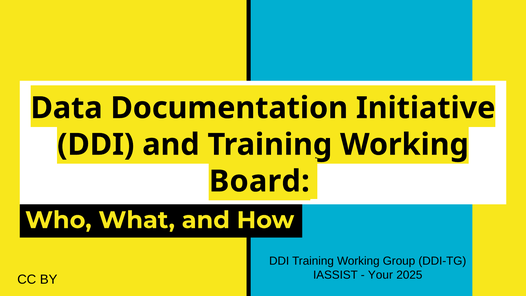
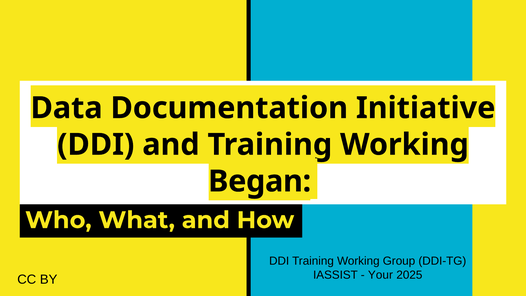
Board: Board -> Began
